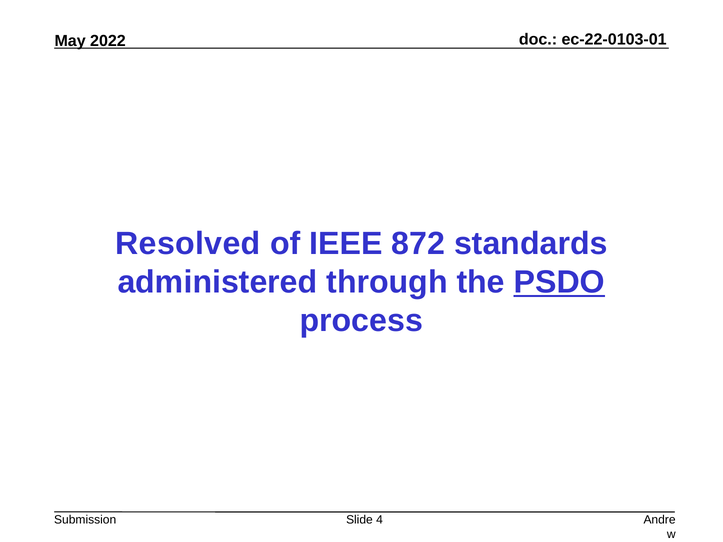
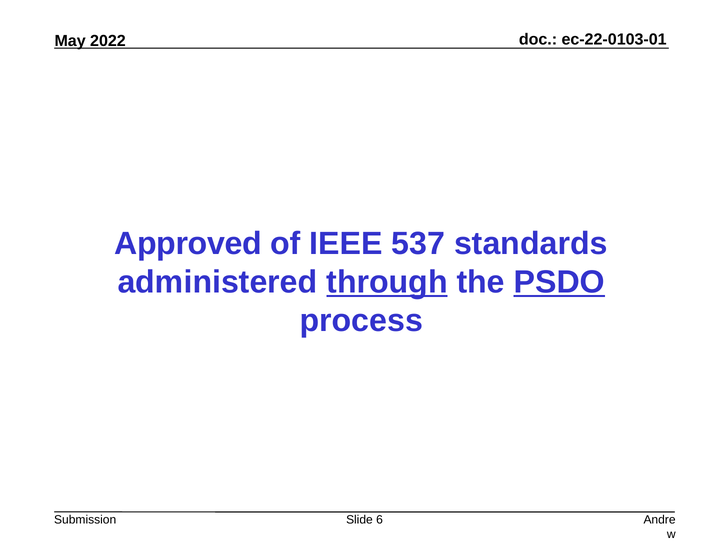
Resolved: Resolved -> Approved
872: 872 -> 537
through underline: none -> present
4: 4 -> 6
